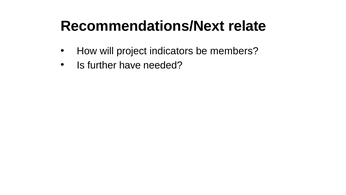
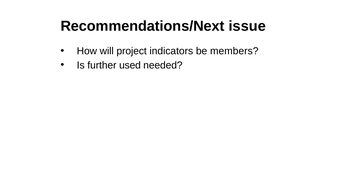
relate: relate -> issue
have: have -> used
